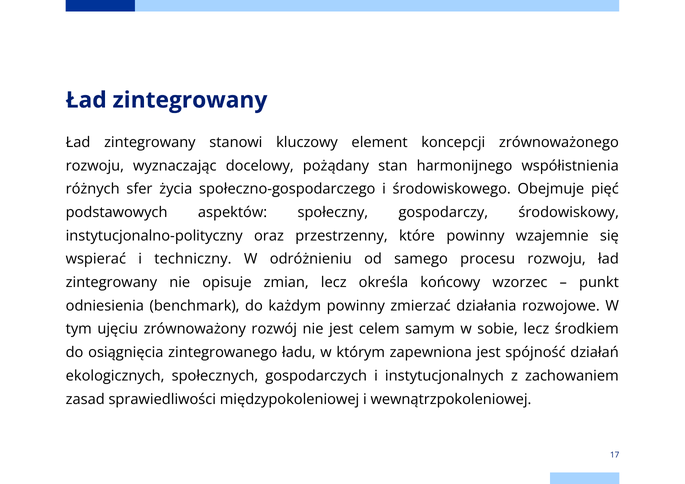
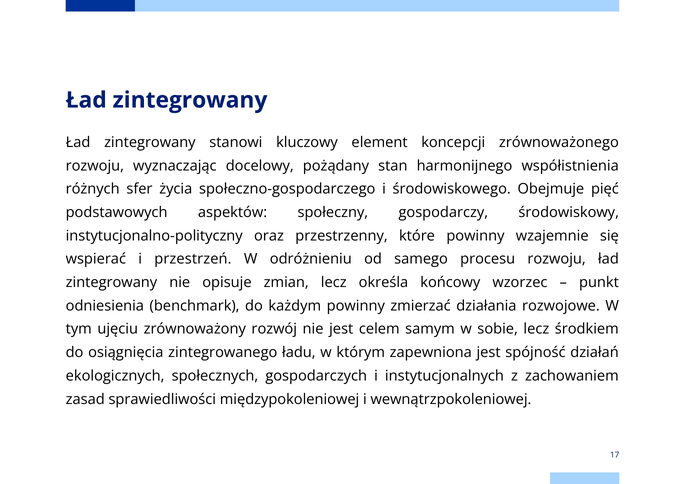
techniczny: techniczny -> przestrzeń
